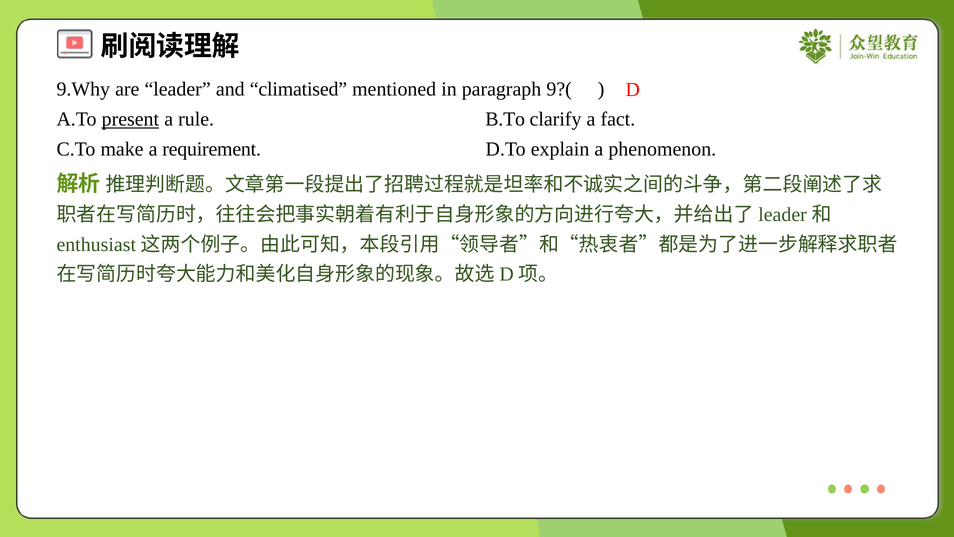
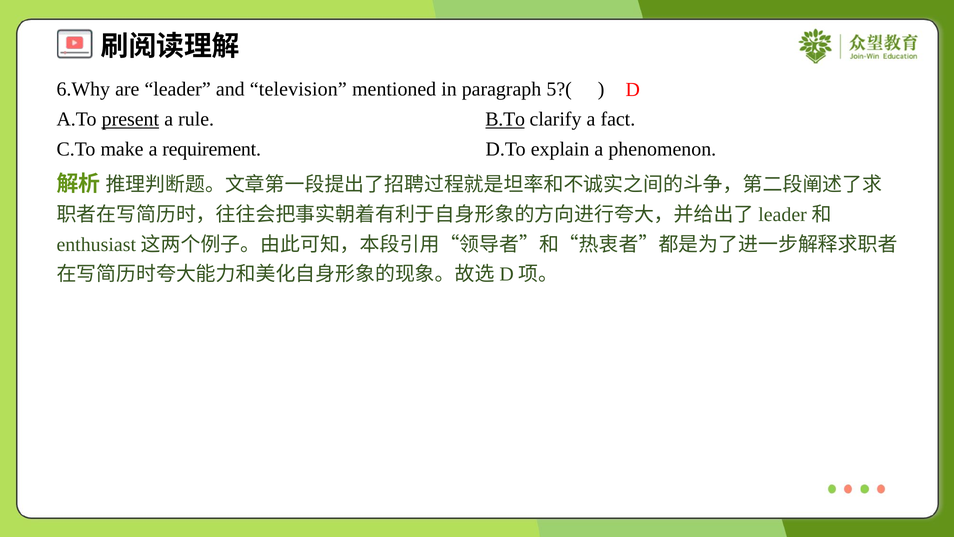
9.Why: 9.Why -> 6.Why
climatised: climatised -> television
9?(: 9?( -> 5?(
B.To underline: none -> present
